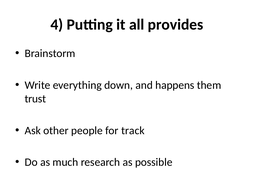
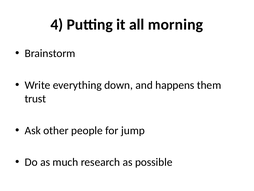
provides: provides -> morning
track: track -> jump
